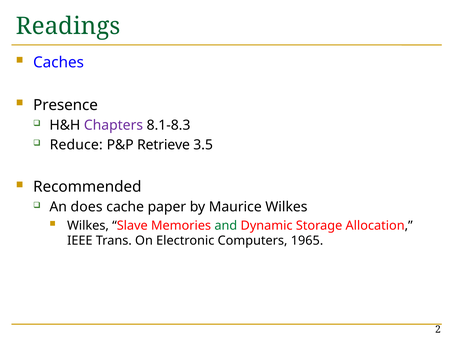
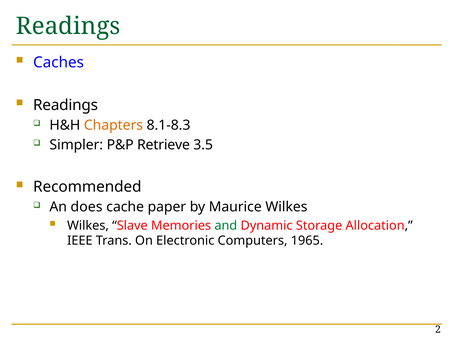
Presence at (66, 105): Presence -> Readings
Chapters colour: purple -> orange
Reduce: Reduce -> Simpler
